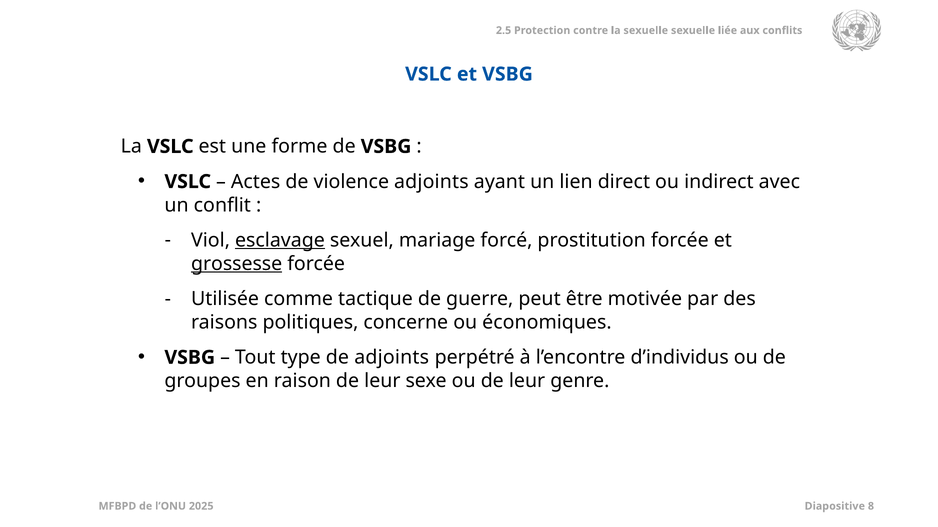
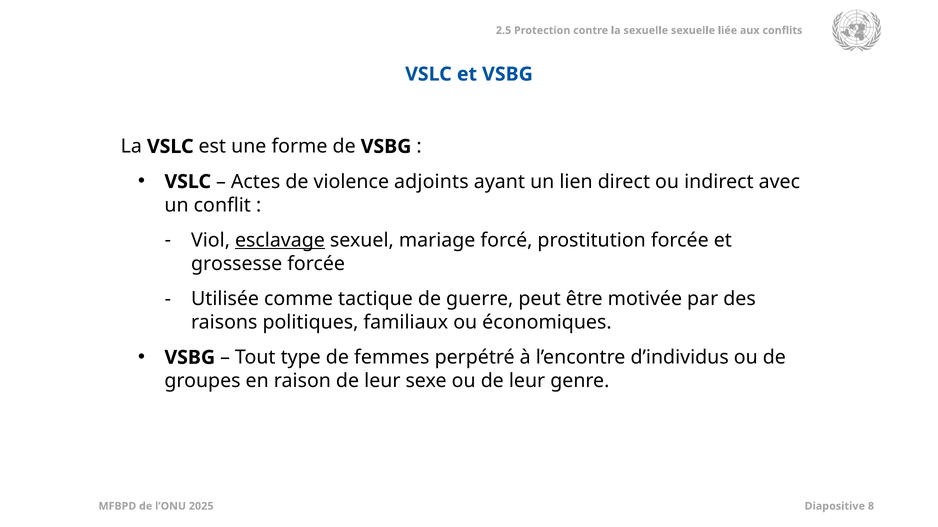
grossesse underline: present -> none
concerne: concerne -> familiaux
de adjoints: adjoints -> femmes
